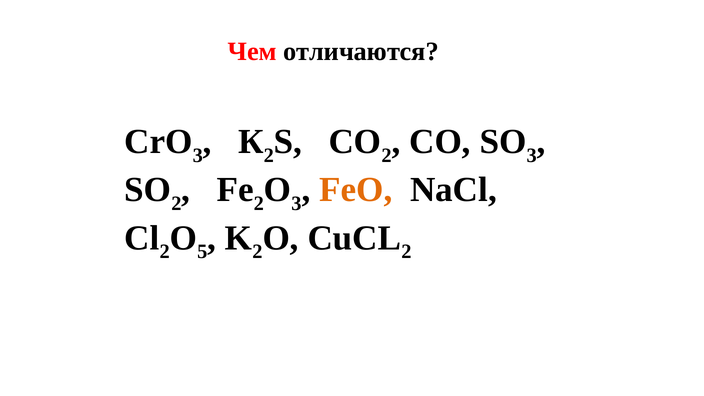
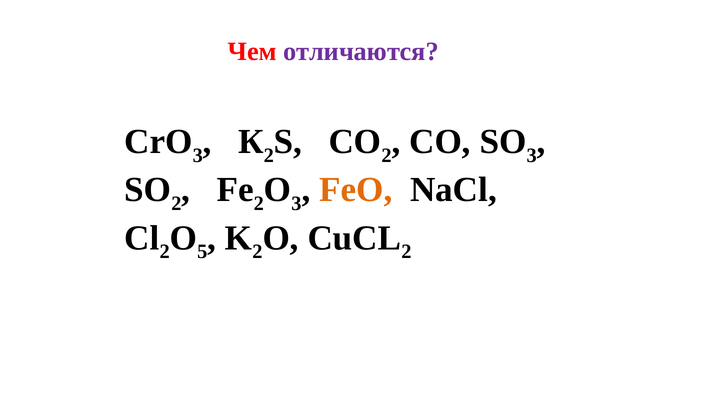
отличаются colour: black -> purple
